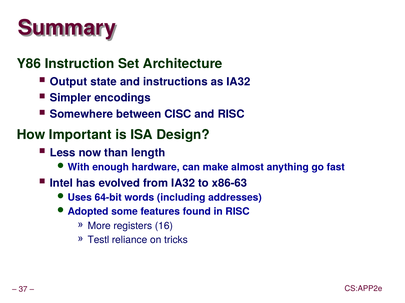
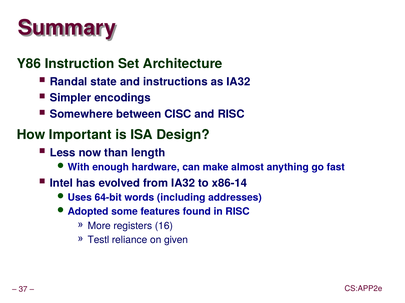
Output: Output -> Randal
x86-63: x86-63 -> x86-14
tricks: tricks -> given
